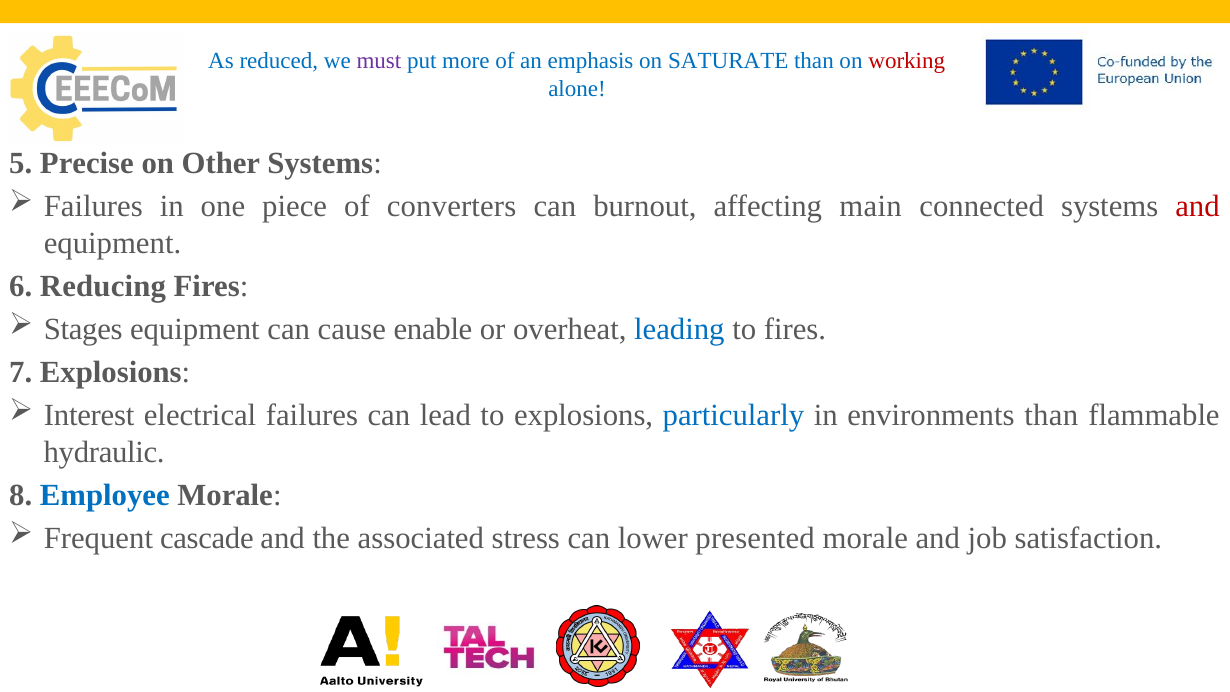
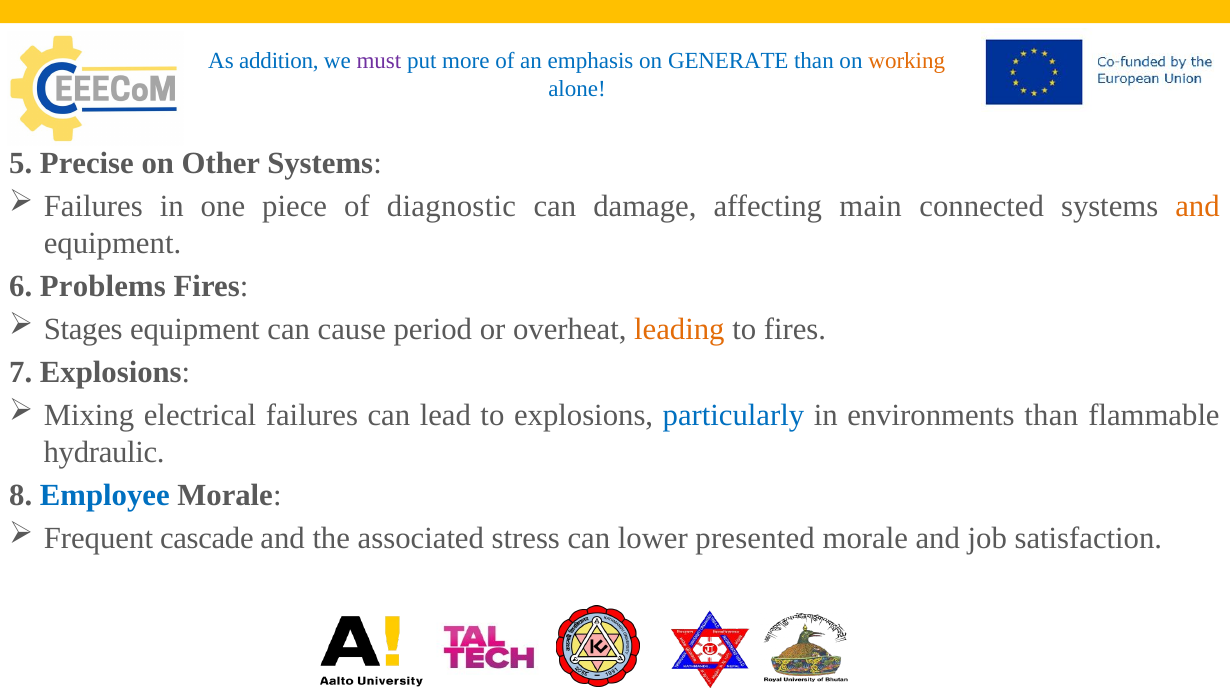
reduced: reduced -> addition
SATURATE: SATURATE -> GENERATE
working colour: red -> orange
converters: converters -> diagnostic
burnout: burnout -> damage
and at (1198, 207) colour: red -> orange
Reducing: Reducing -> Problems
enable: enable -> period
leading colour: blue -> orange
Interest: Interest -> Mixing
